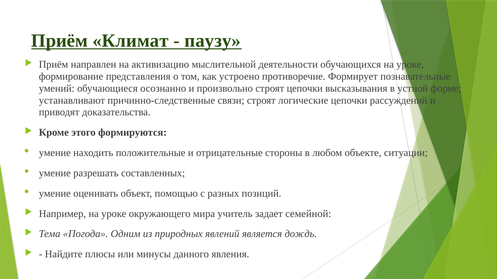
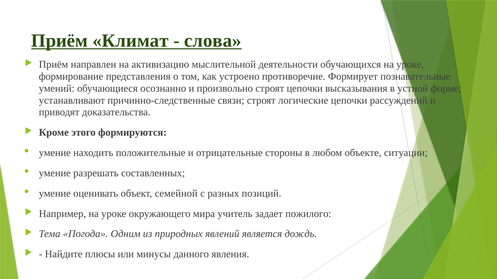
паузу: паузу -> слова
помощью: помощью -> семейной
семейной: семейной -> пожилого
